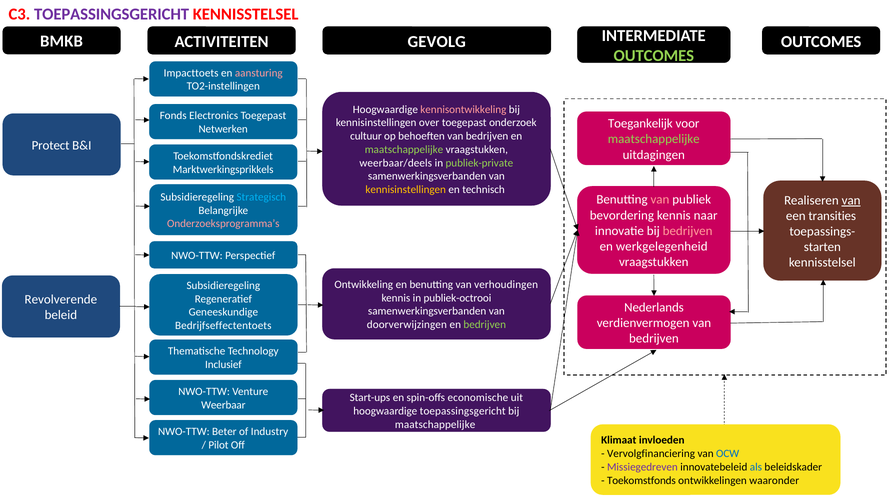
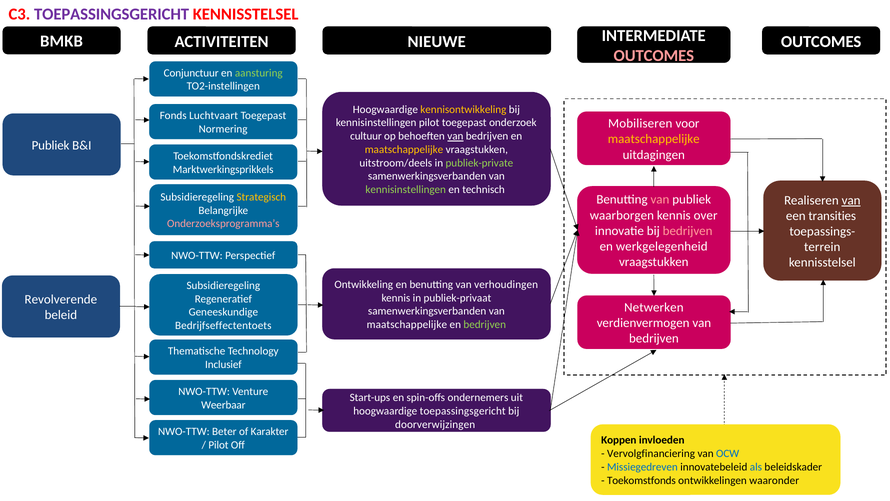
GEVOLG: GEVOLG -> NIEUWE
OUTCOMES at (654, 56) colour: light green -> pink
Impacttoets: Impacttoets -> Conjunctuur
aansturing colour: pink -> light green
kennisontwikkeling colour: pink -> yellow
Electronics: Electronics -> Luchtvaart
kennisinstellingen over: over -> pilot
Toegankelijk: Toegankelijk -> Mobiliseren
Netwerken: Netwerken -> Normering
van at (455, 136) underline: none -> present
maatschappelijke at (654, 139) colour: light green -> yellow
Protect at (51, 145): Protect -> Publiek
maatschappelijke at (404, 149) colour: light green -> yellow
weerbaar/deels: weerbaar/deels -> uitstroom/deels
kennisinstellingen at (406, 189) colour: yellow -> light green
Strategisch colour: light blue -> yellow
bevordering: bevordering -> waarborgen
naar: naar -> over
starten: starten -> terrein
publiek-octrooi: publiek-octrooi -> publiek-privaat
Nederlands: Nederlands -> Netwerken
doorverwijzingen at (407, 324): doorverwijzingen -> maatschappelijke
economische: economische -> ondernemers
maatschappelijke at (435, 424): maatschappelijke -> doorverwijzingen
Industry: Industry -> Karakter
Klimaat: Klimaat -> Koppen
Missiegedreven colour: purple -> blue
